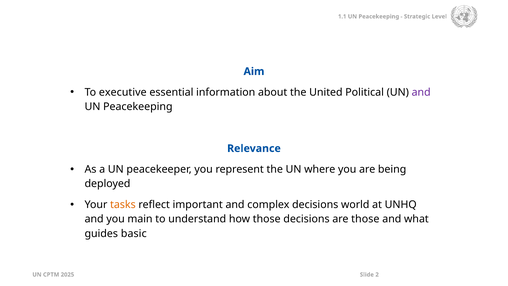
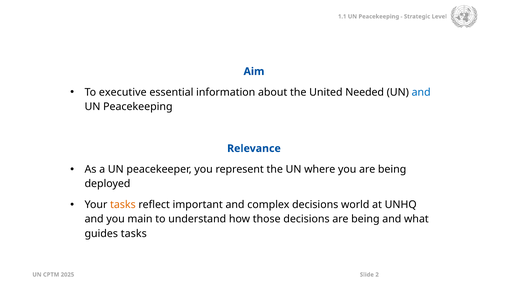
Political: Political -> Needed
and at (421, 92) colour: purple -> blue
decisions are those: those -> being
guides basic: basic -> tasks
